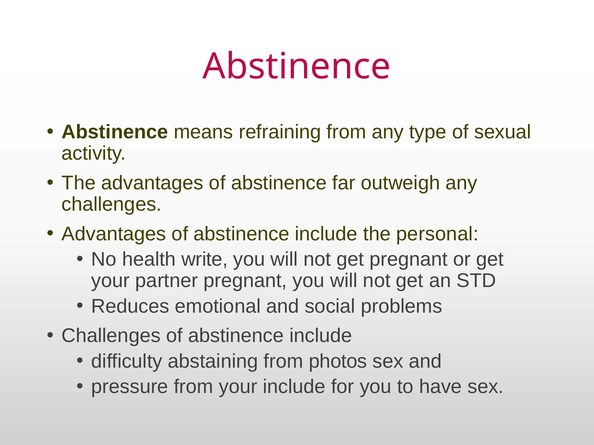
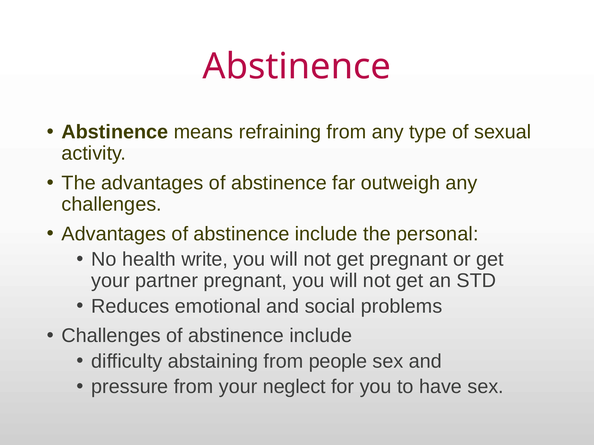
photos: photos -> people
your include: include -> neglect
